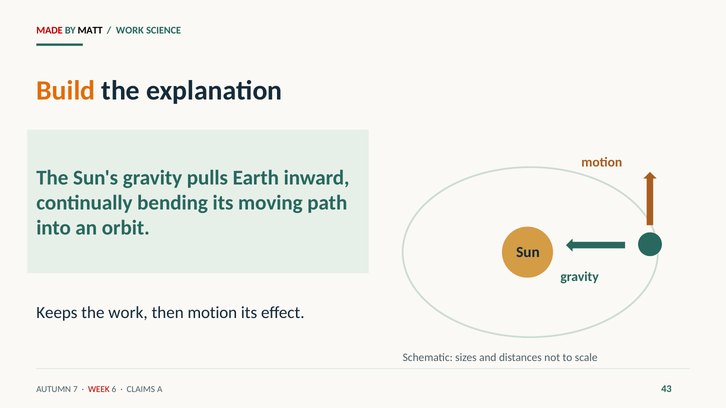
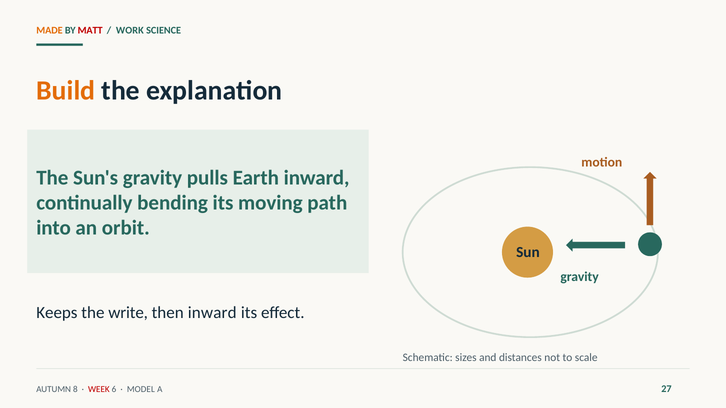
MADE colour: red -> orange
MATT colour: black -> red
the work: work -> write
then motion: motion -> inward
7: 7 -> 8
CLAIMS: CLAIMS -> MODEL
43: 43 -> 27
